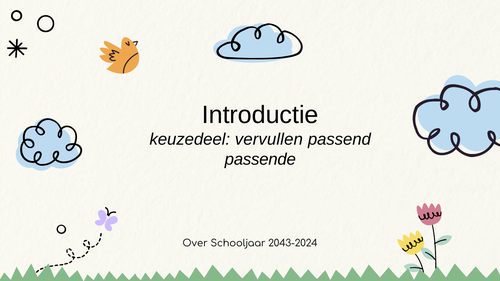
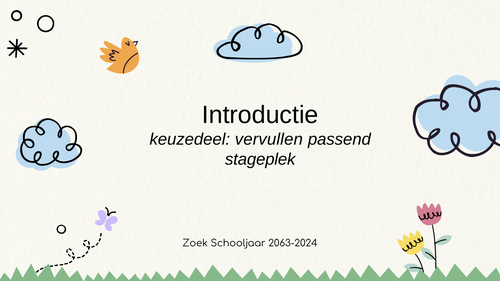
passende: passende -> stageplek
Over: Over -> Zoek
2043-2024: 2043-2024 -> 2063-2024
